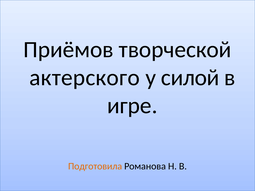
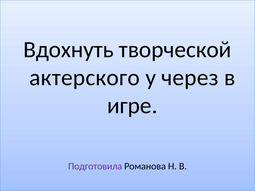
Приёмов: Приёмов -> Вдохнуть
силой: силой -> через
Подготовила colour: orange -> purple
